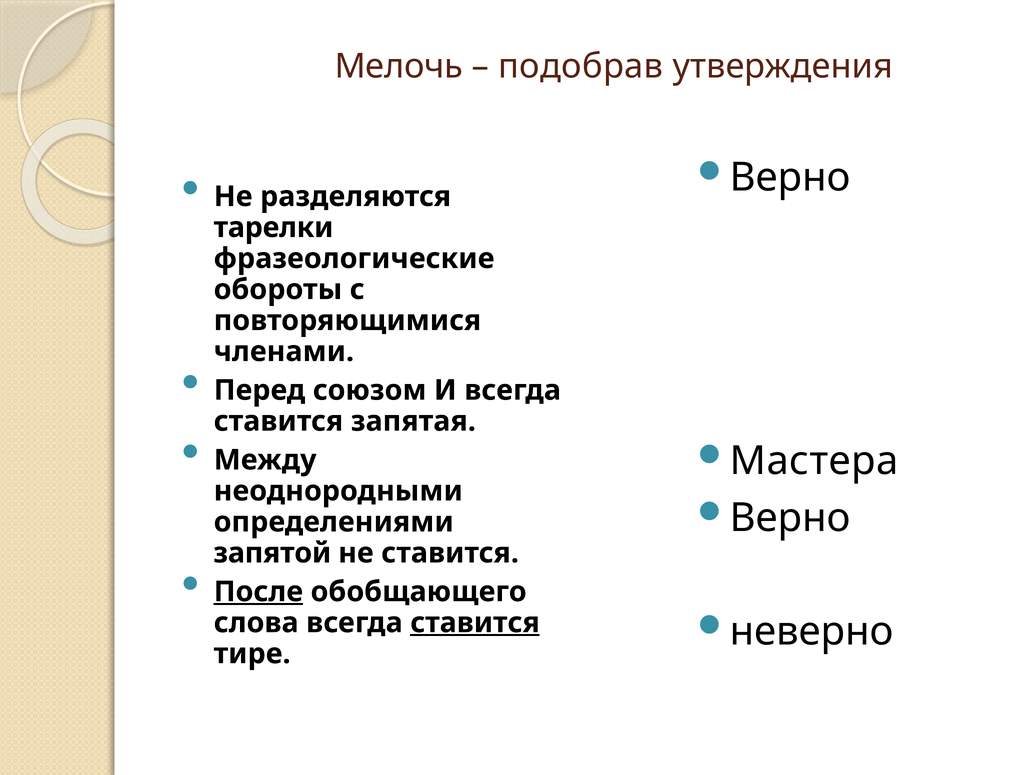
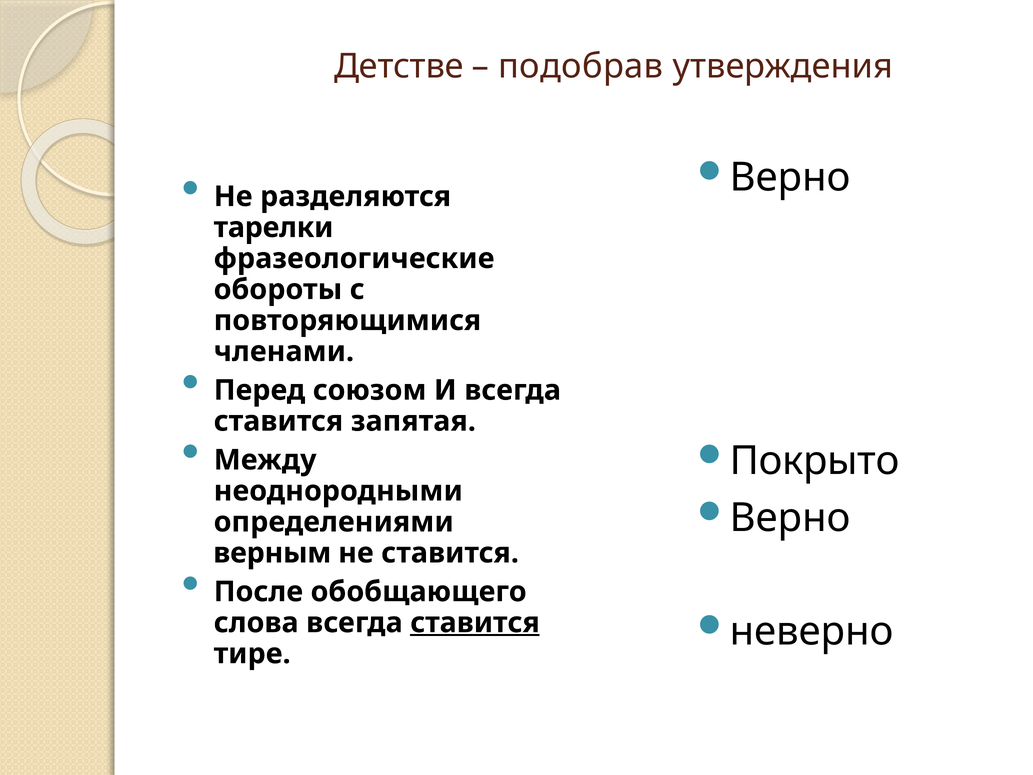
Мелочь: Мелочь -> Детстве
Мастера: Мастера -> Покрыто
запятой: запятой -> верным
После underline: present -> none
